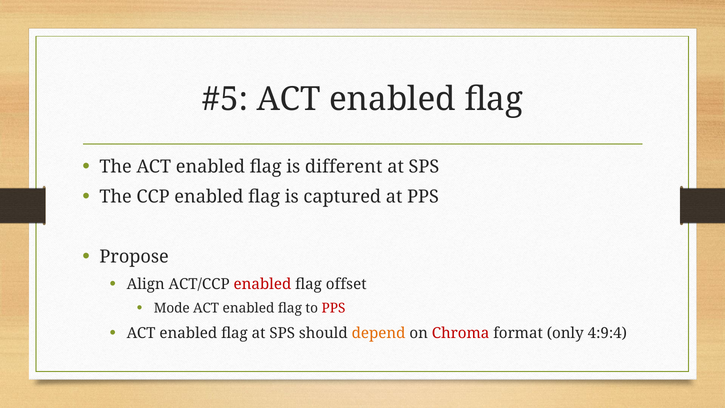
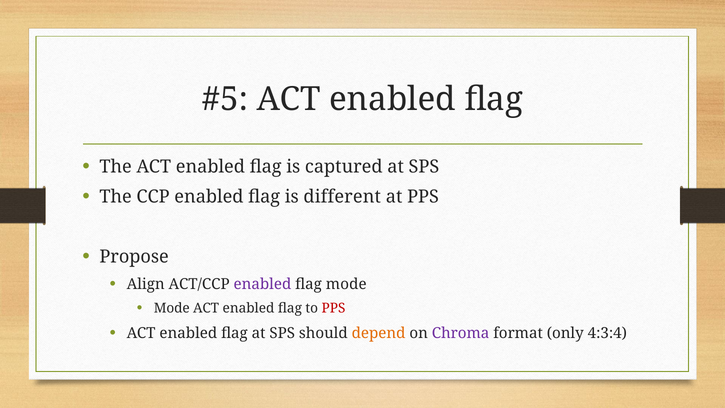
different: different -> captured
captured: captured -> different
enabled at (262, 284) colour: red -> purple
flag offset: offset -> mode
Chroma colour: red -> purple
4:9:4: 4:9:4 -> 4:3:4
